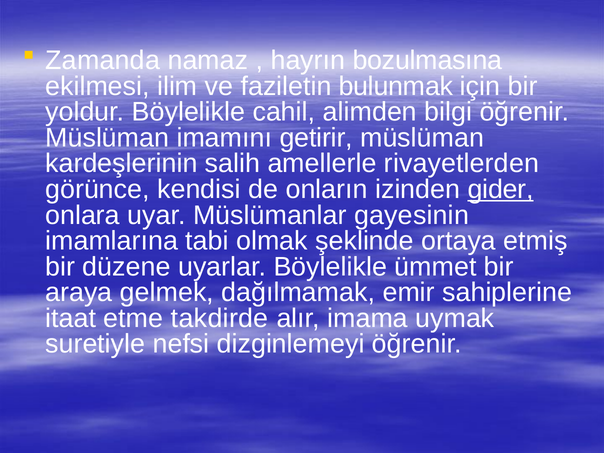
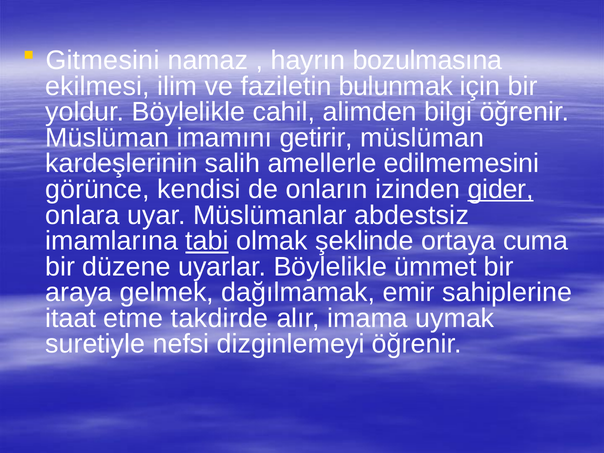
Zamanda: Zamanda -> Gitmesini
rivayetlerden: rivayetlerden -> edilmemesini
gayesinin: gayesinin -> abdestsiz
tabi underline: none -> present
etmiş: etmiş -> cuma
